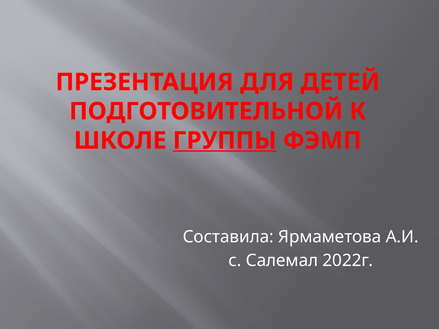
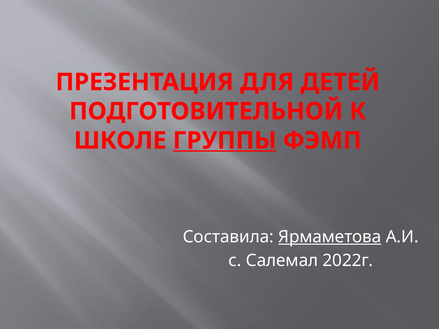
Ярмаметова underline: none -> present
